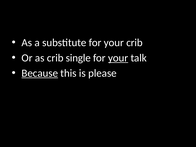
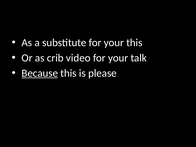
your crib: crib -> this
single: single -> video
your at (118, 58) underline: present -> none
